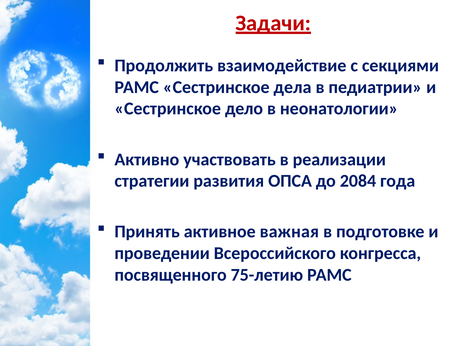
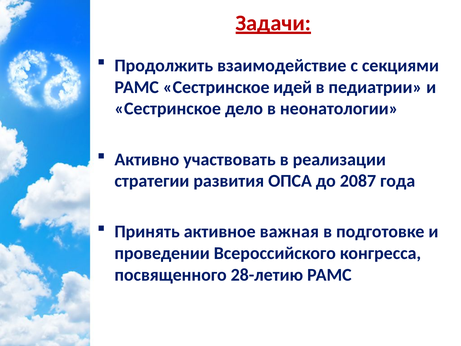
дела: дела -> идей
2084: 2084 -> 2087
75-летию: 75-летию -> 28-летию
